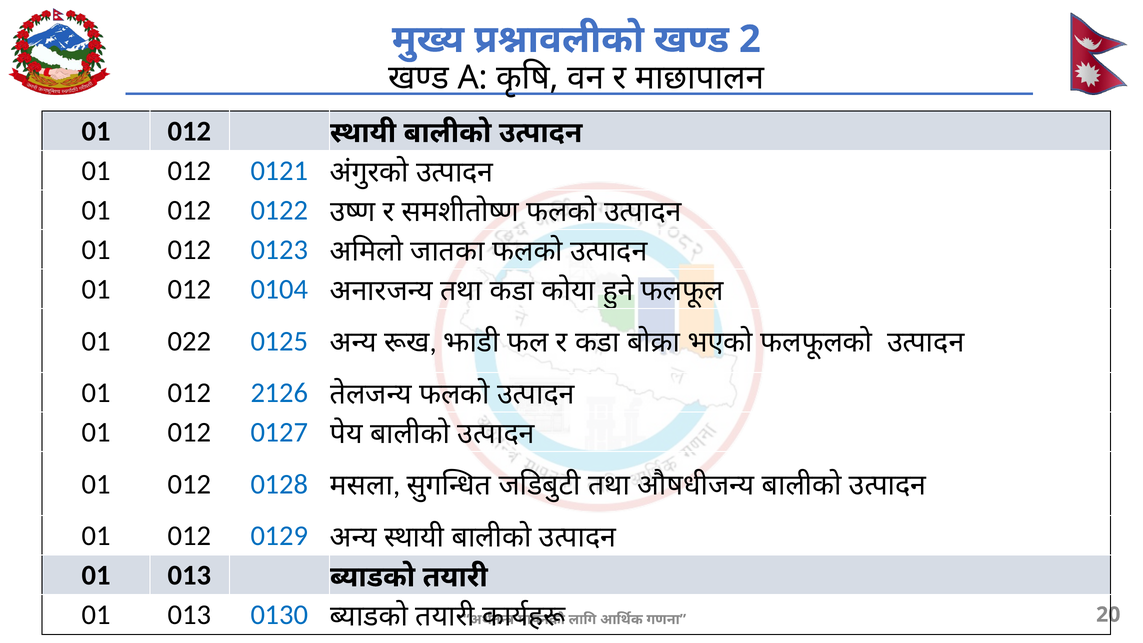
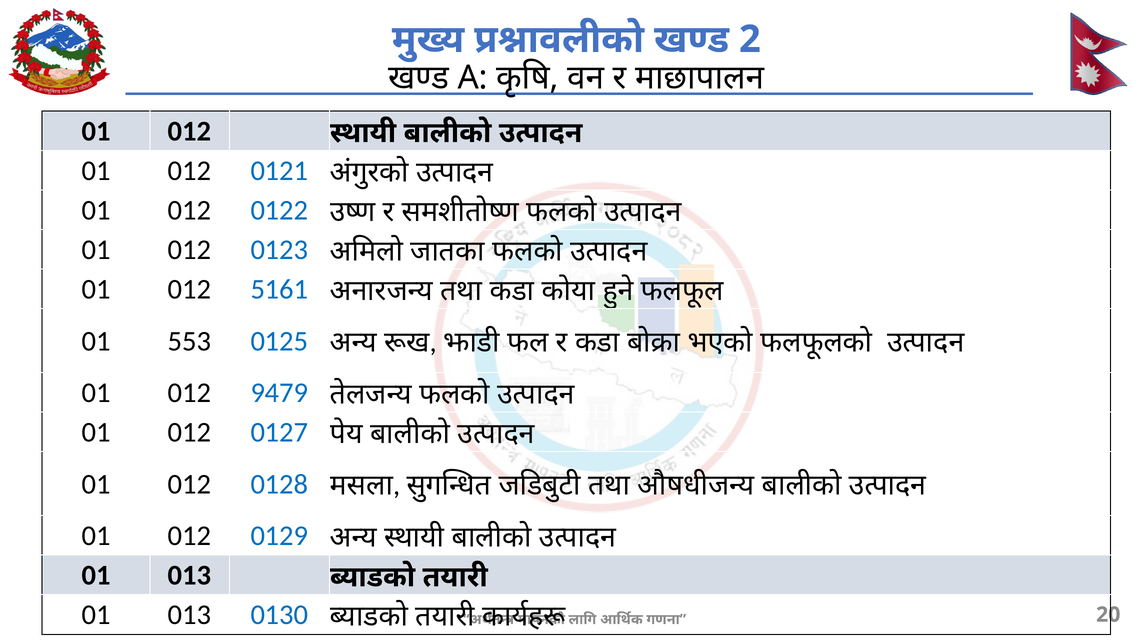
0104: 0104 -> 5161
022: 022 -> 553
2126: 2126 -> 9479
